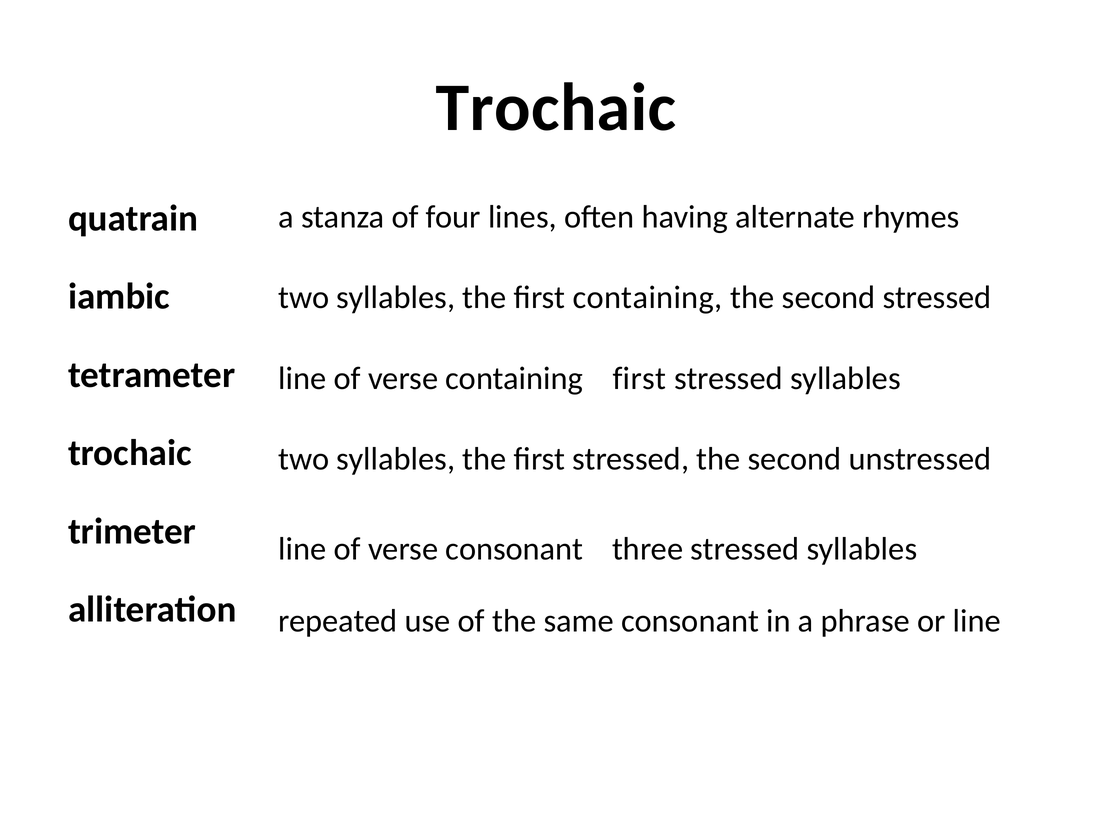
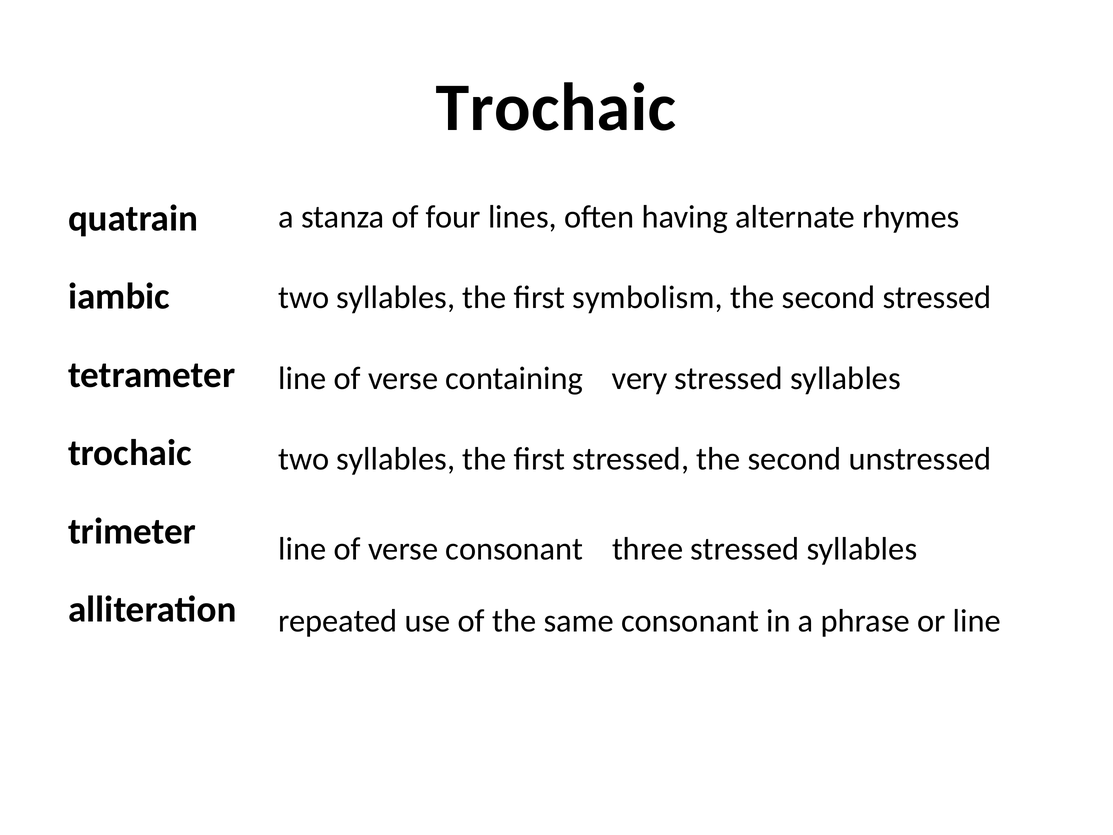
first containing: containing -> symbolism
containing first: first -> very
